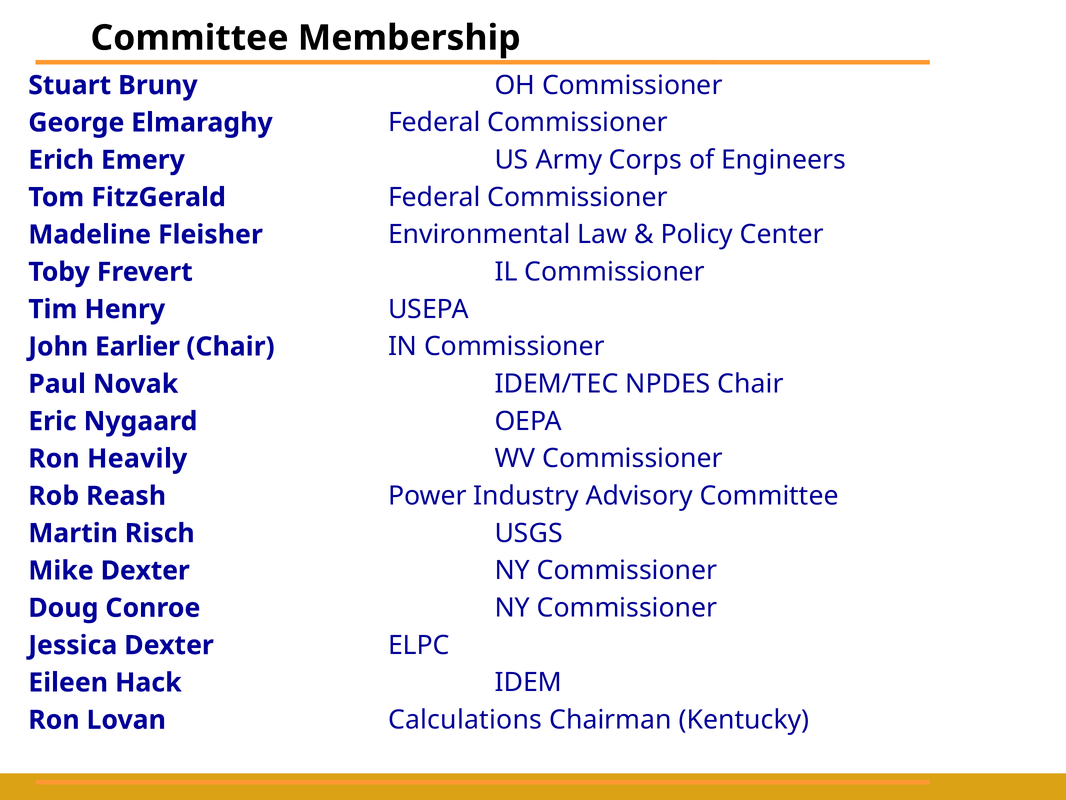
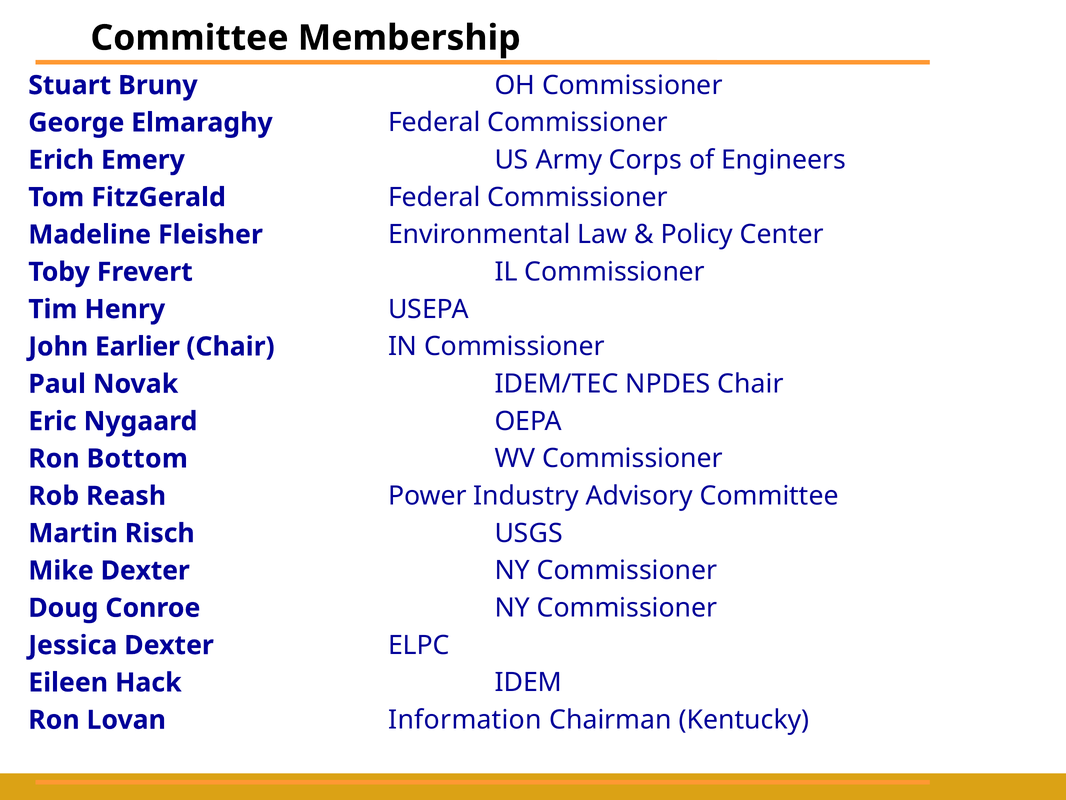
Heavily: Heavily -> Bottom
Calculations: Calculations -> Information
